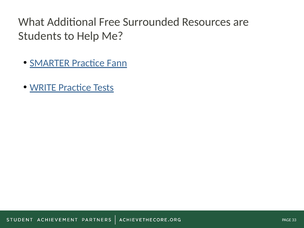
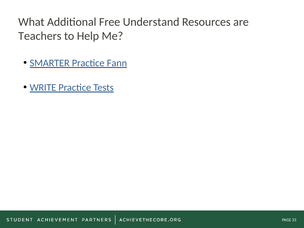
Surrounded: Surrounded -> Understand
Students: Students -> Teachers
